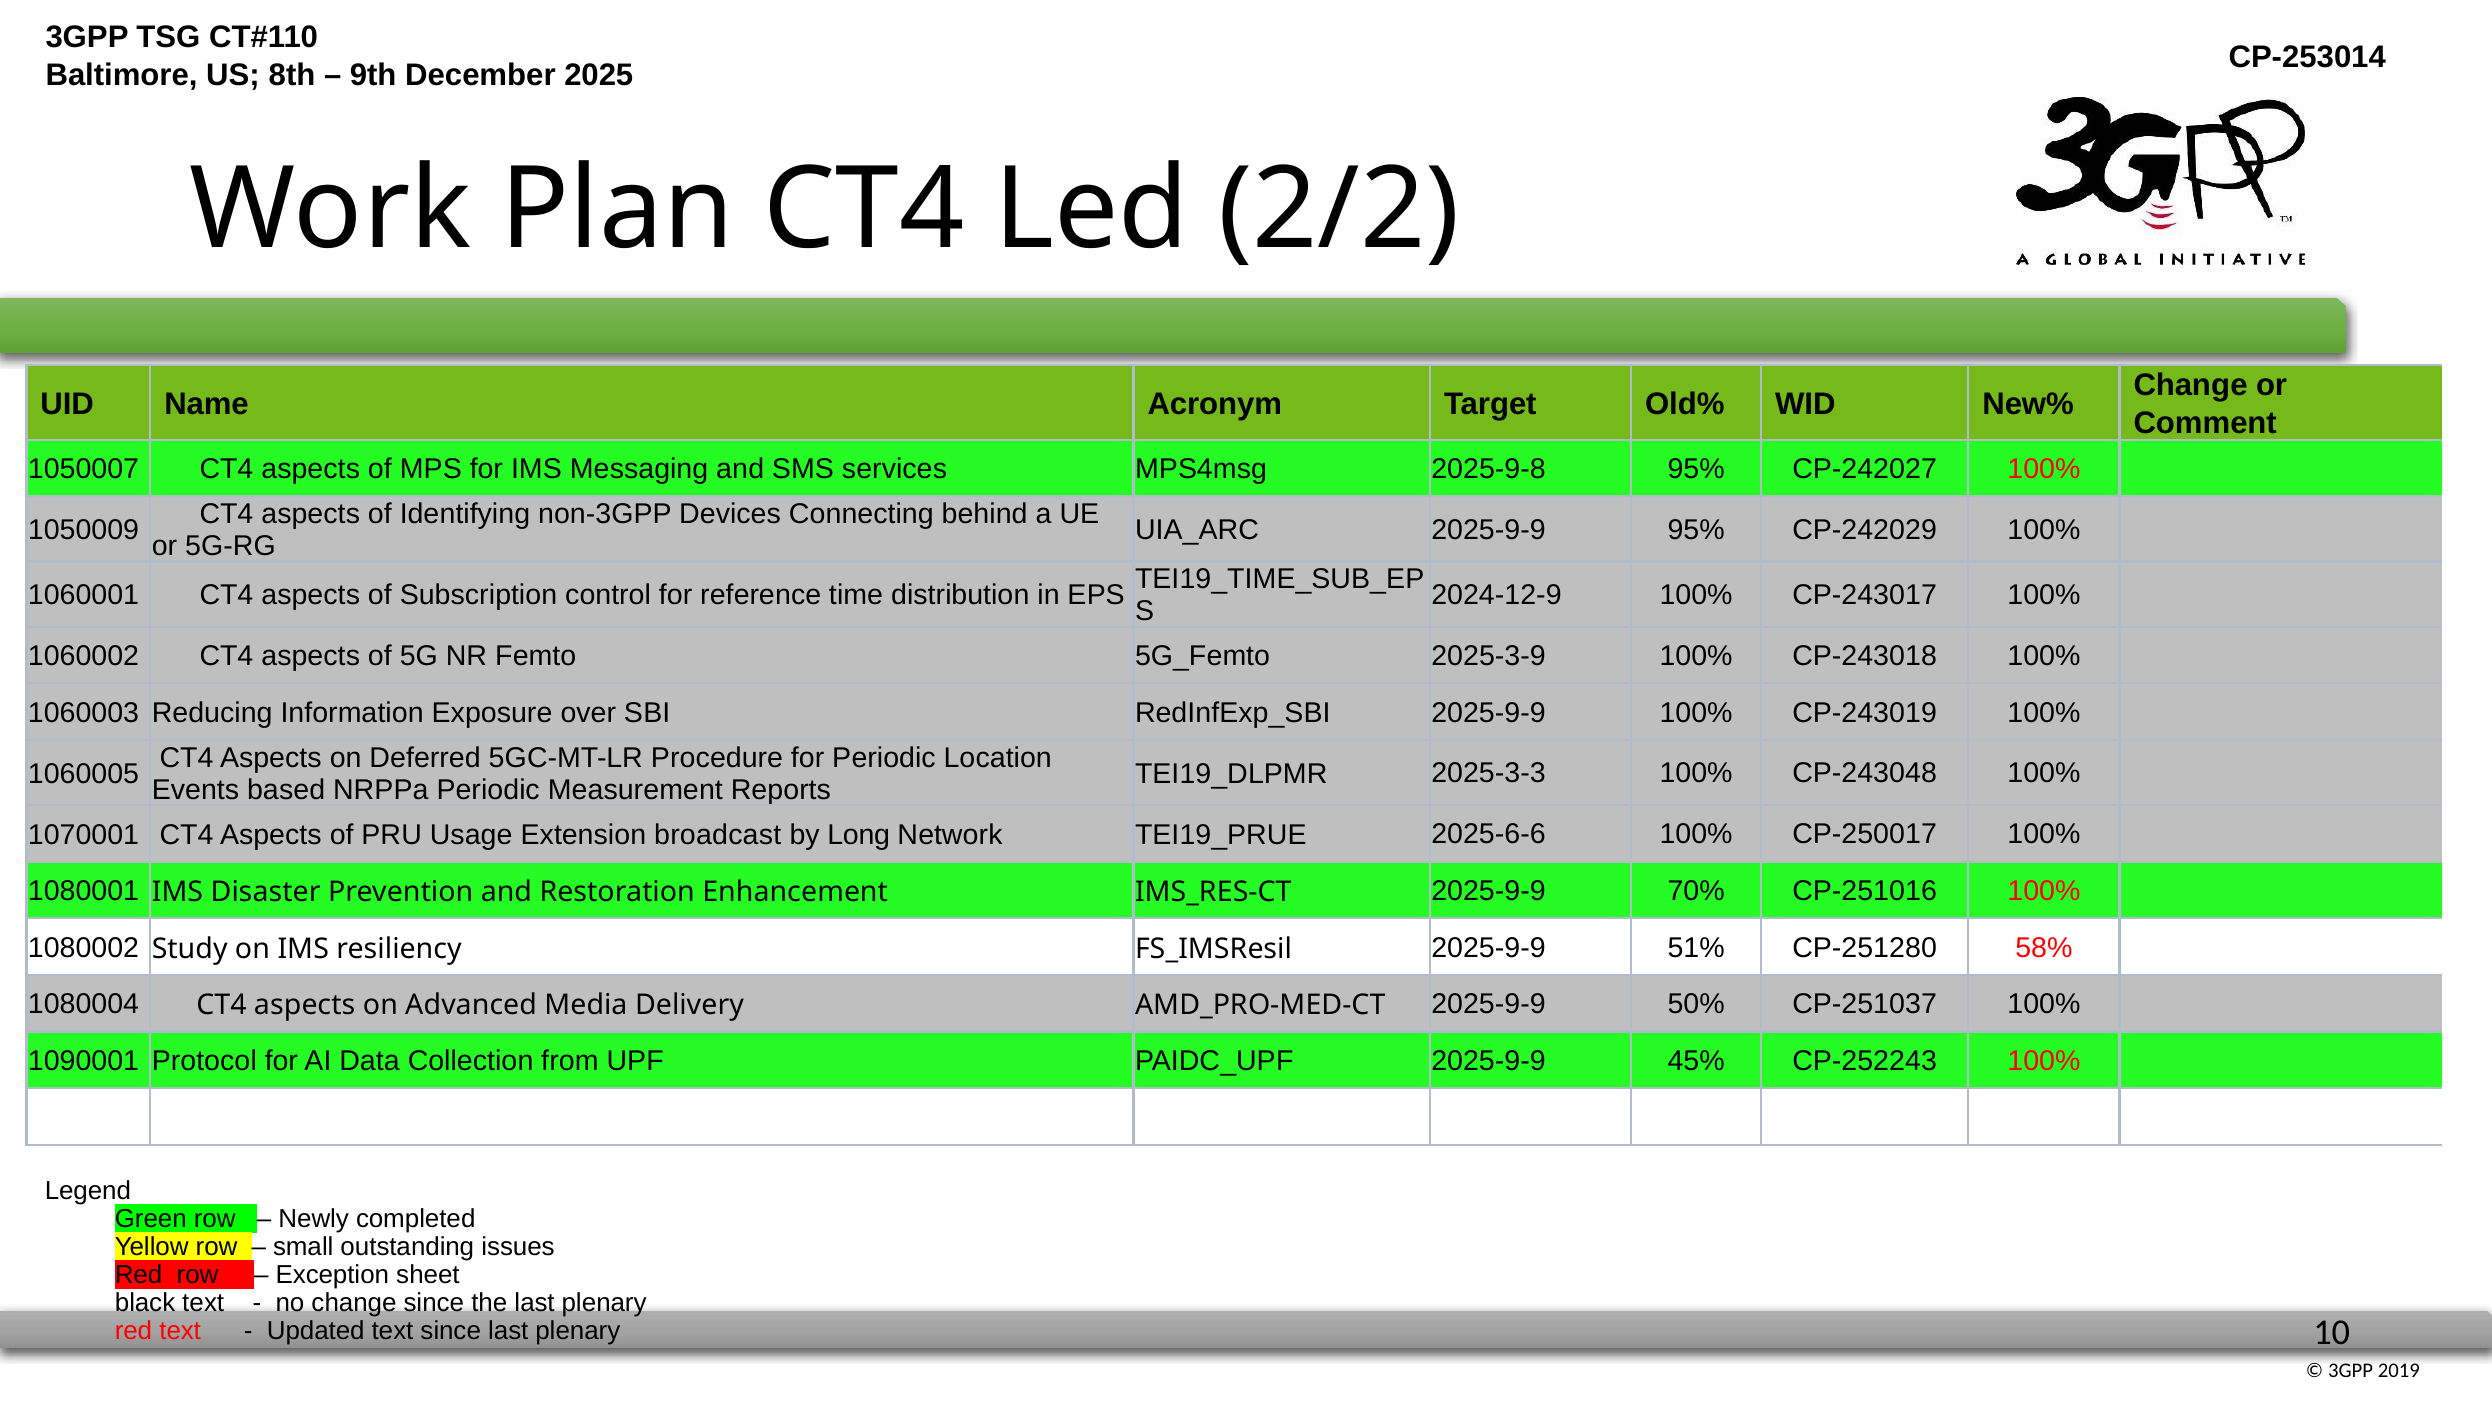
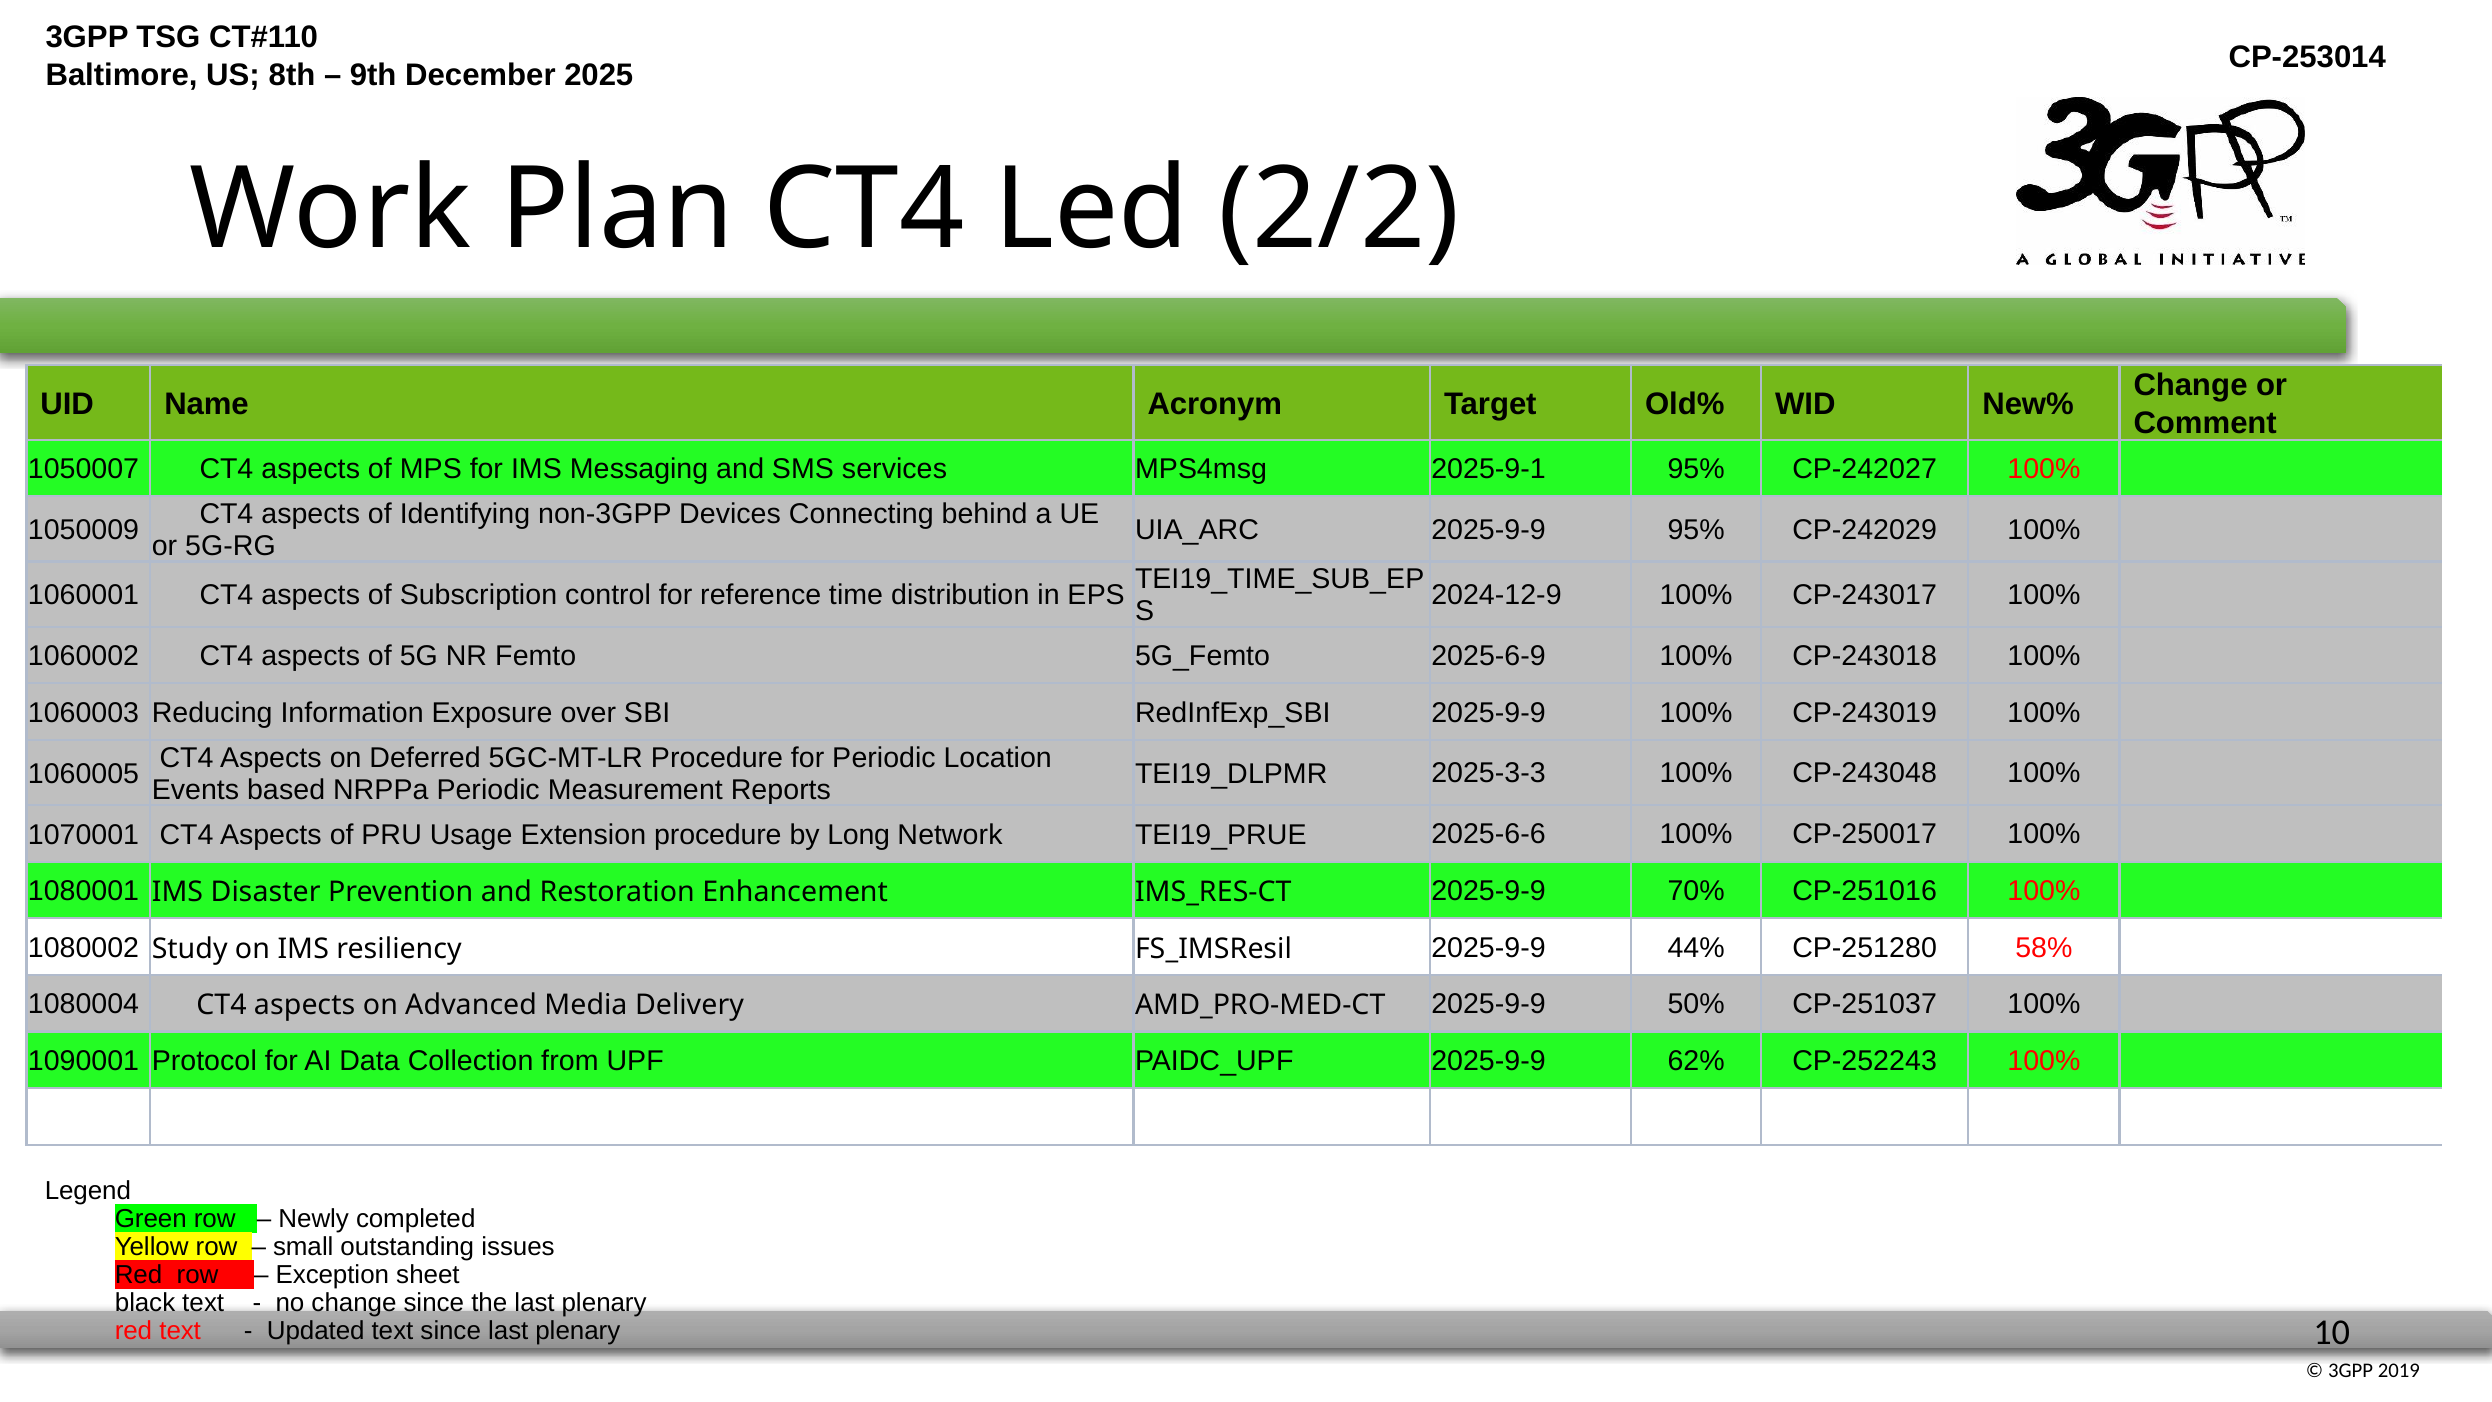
2025-9-8: 2025-9-8 -> 2025-9-1
2025-3-9: 2025-3-9 -> 2025-6-9
Extension broadcast: broadcast -> procedure
51%: 51% -> 44%
45%: 45% -> 62%
